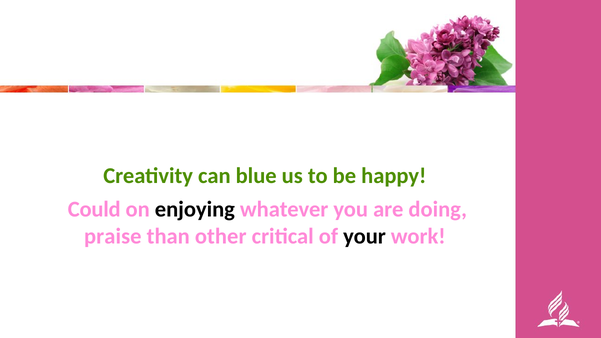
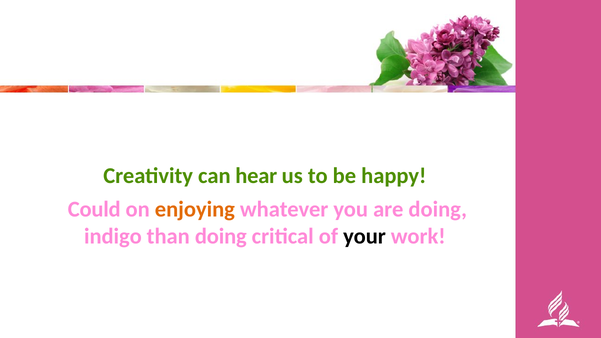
blue: blue -> hear
enjoying colour: black -> orange
praise: praise -> indigo
than other: other -> doing
